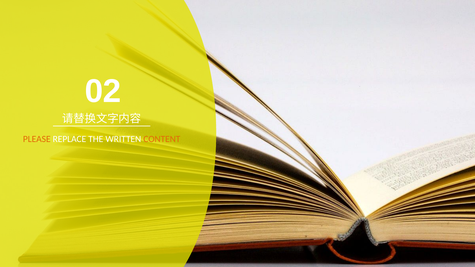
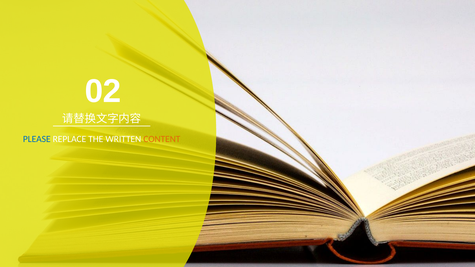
PLEASE colour: orange -> blue
